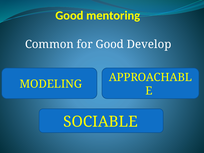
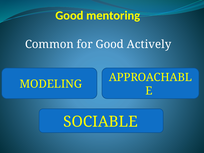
Develop: Develop -> Actively
